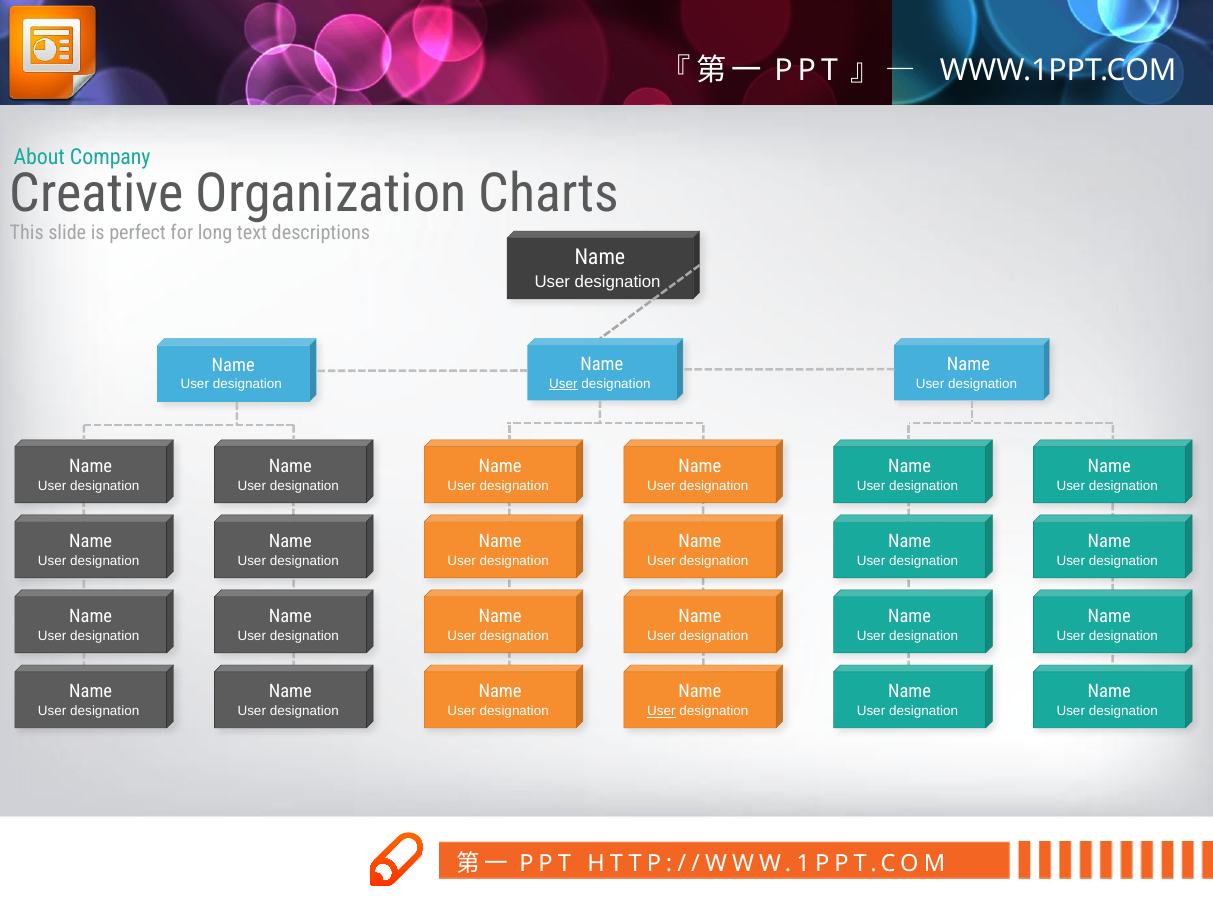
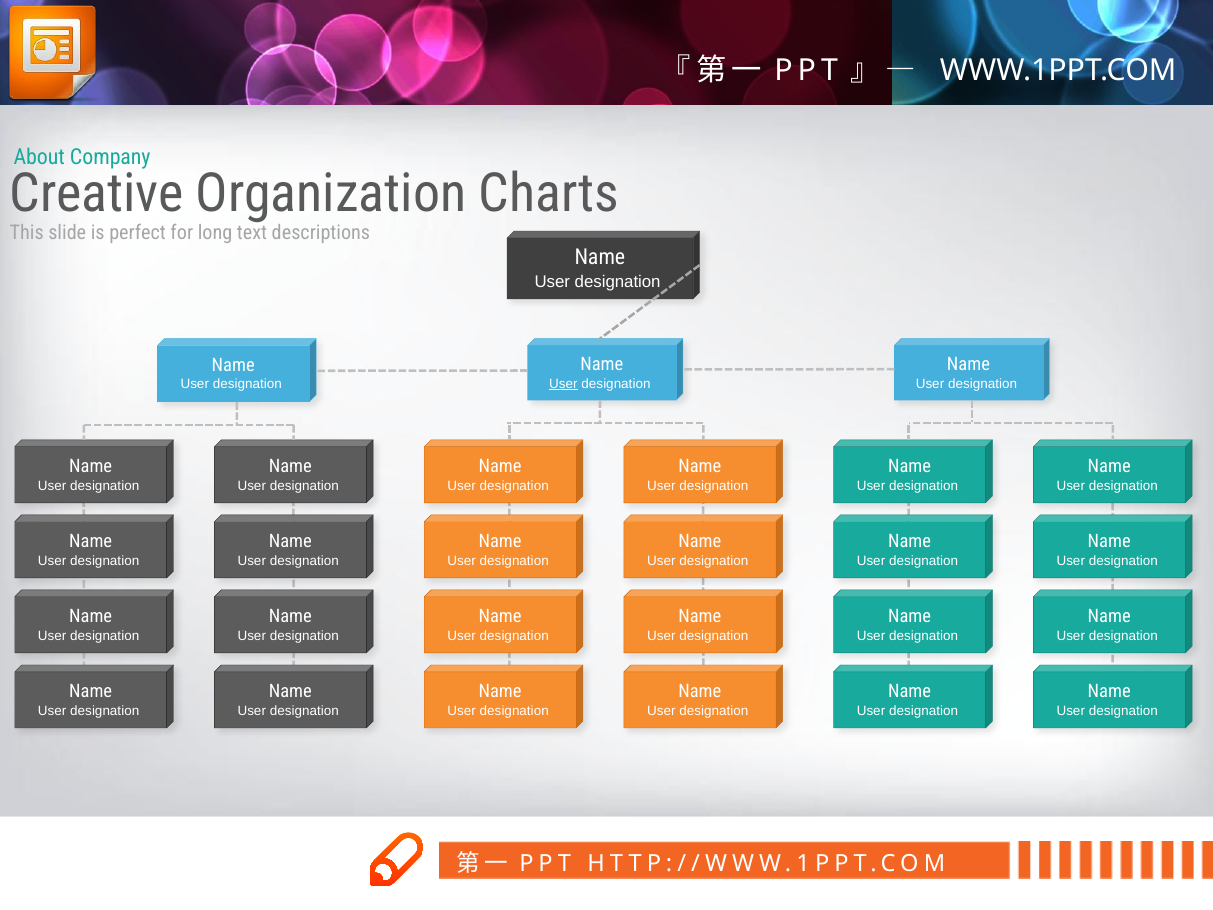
User at (661, 711) underline: present -> none
